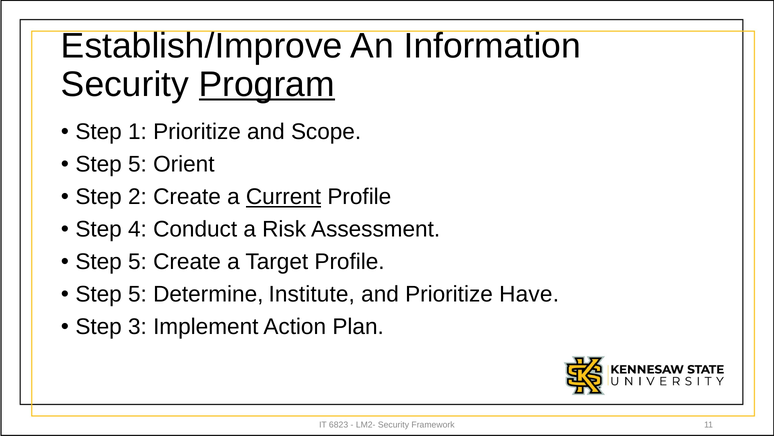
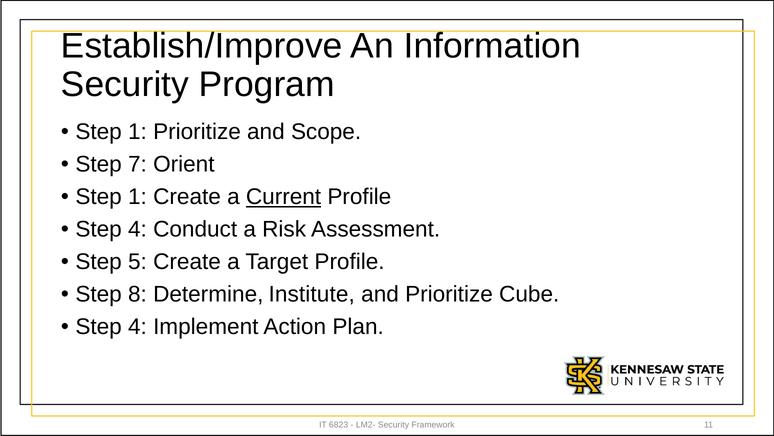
Program underline: present -> none
5 at (137, 164): 5 -> 7
2 at (137, 197): 2 -> 1
5 at (137, 294): 5 -> 8
Have: Have -> Cube
3 at (137, 327): 3 -> 4
